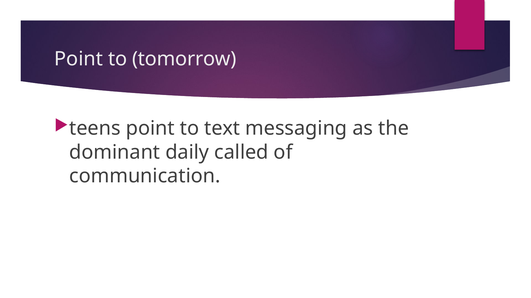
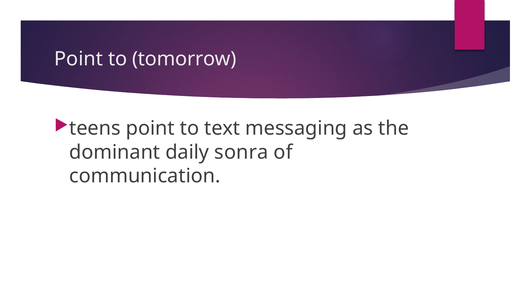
called: called -> sonra
